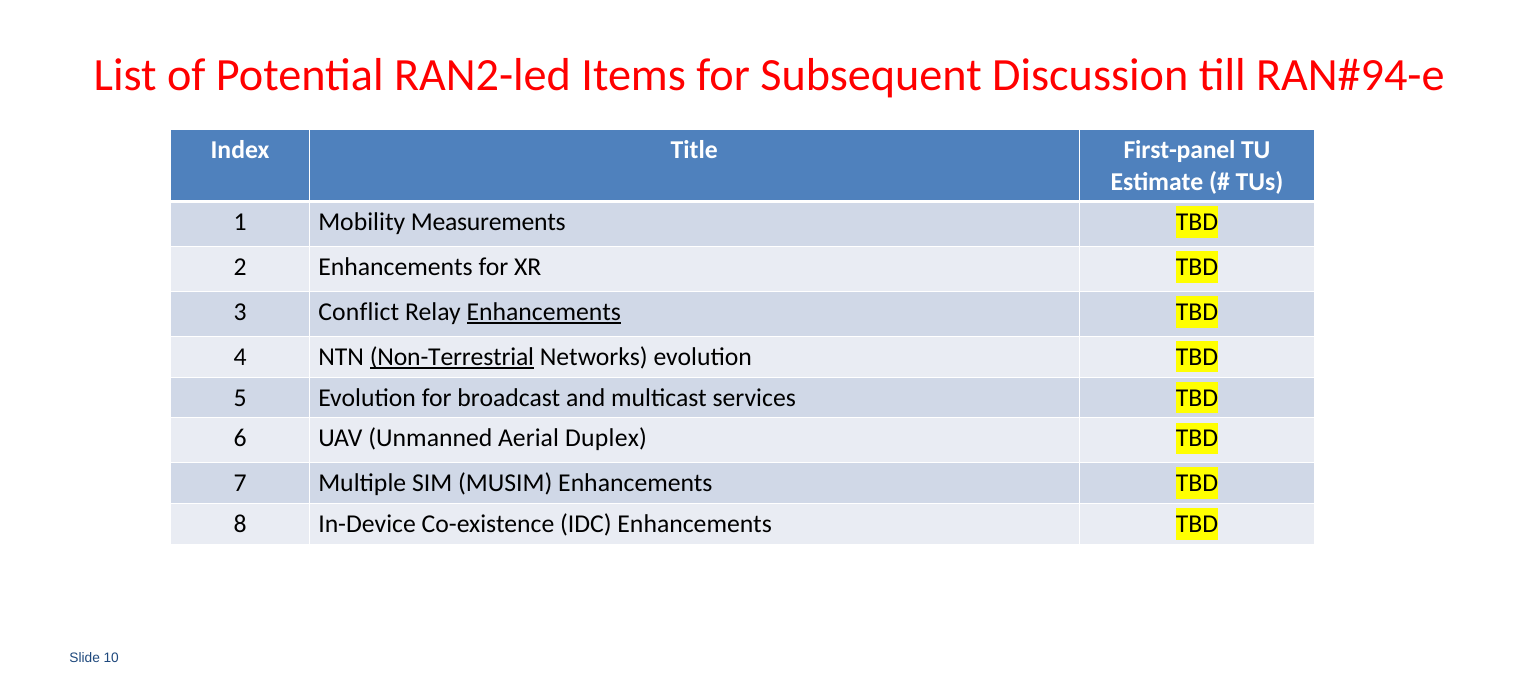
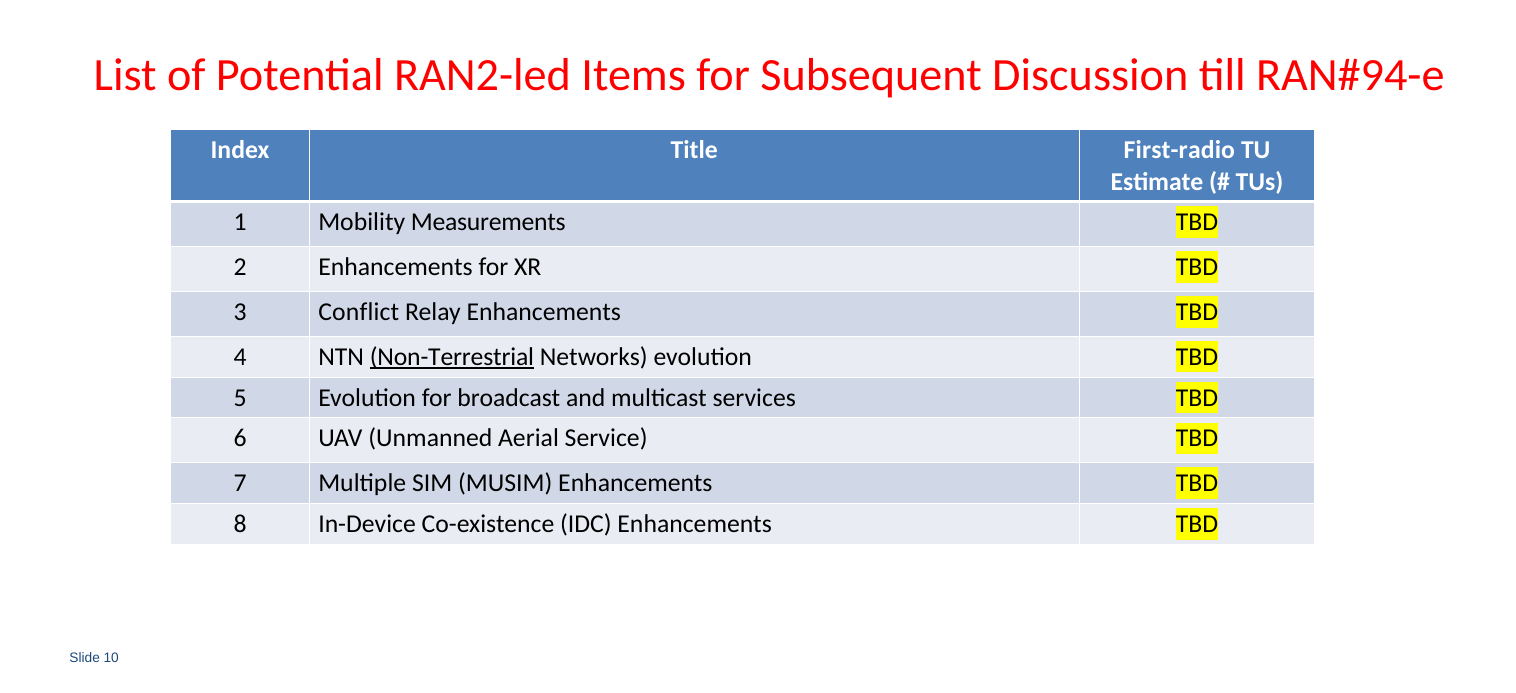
First-panel: First-panel -> First-radio
Enhancements at (544, 312) underline: present -> none
Duplex: Duplex -> Service
